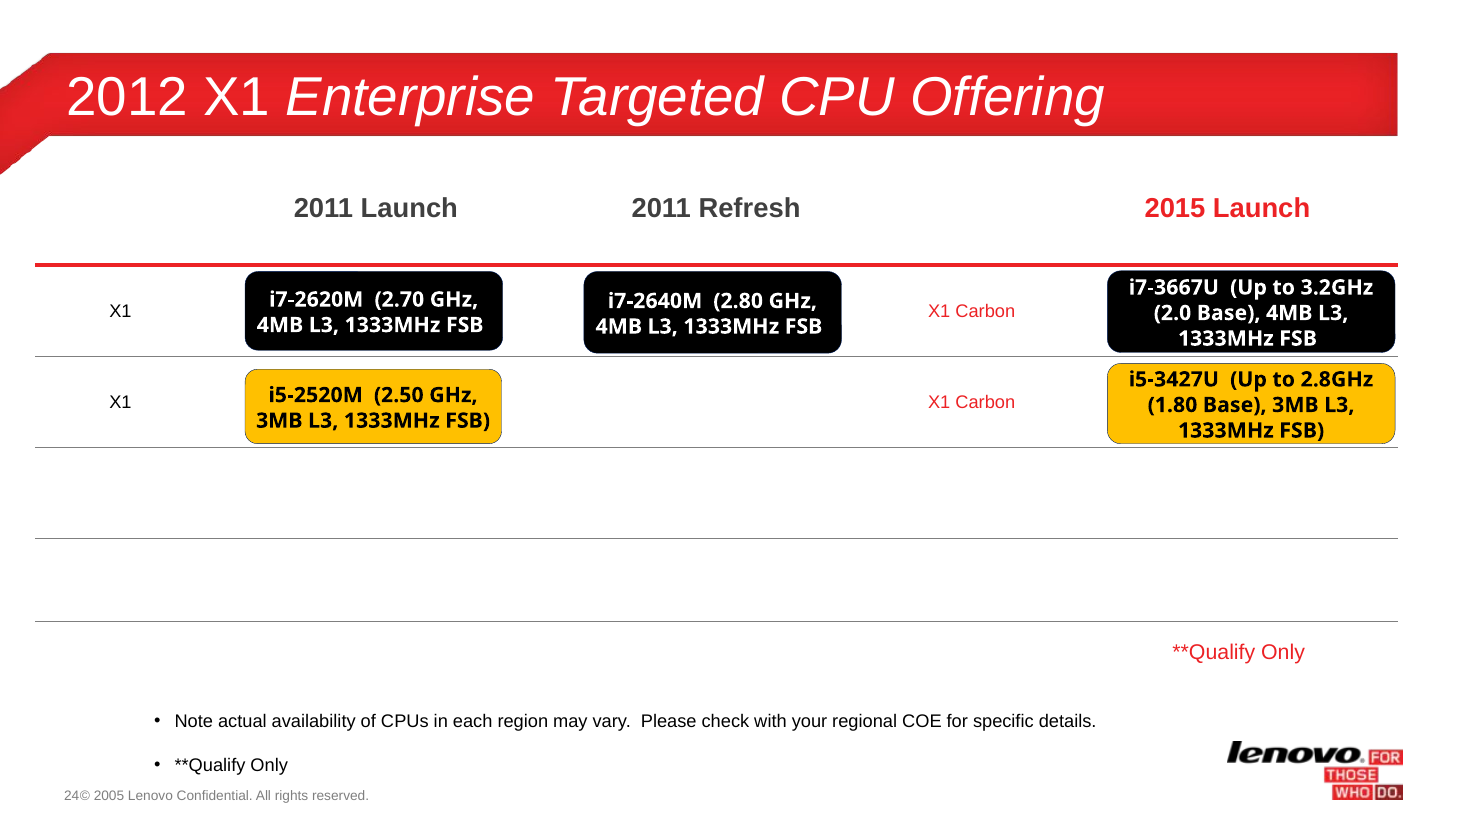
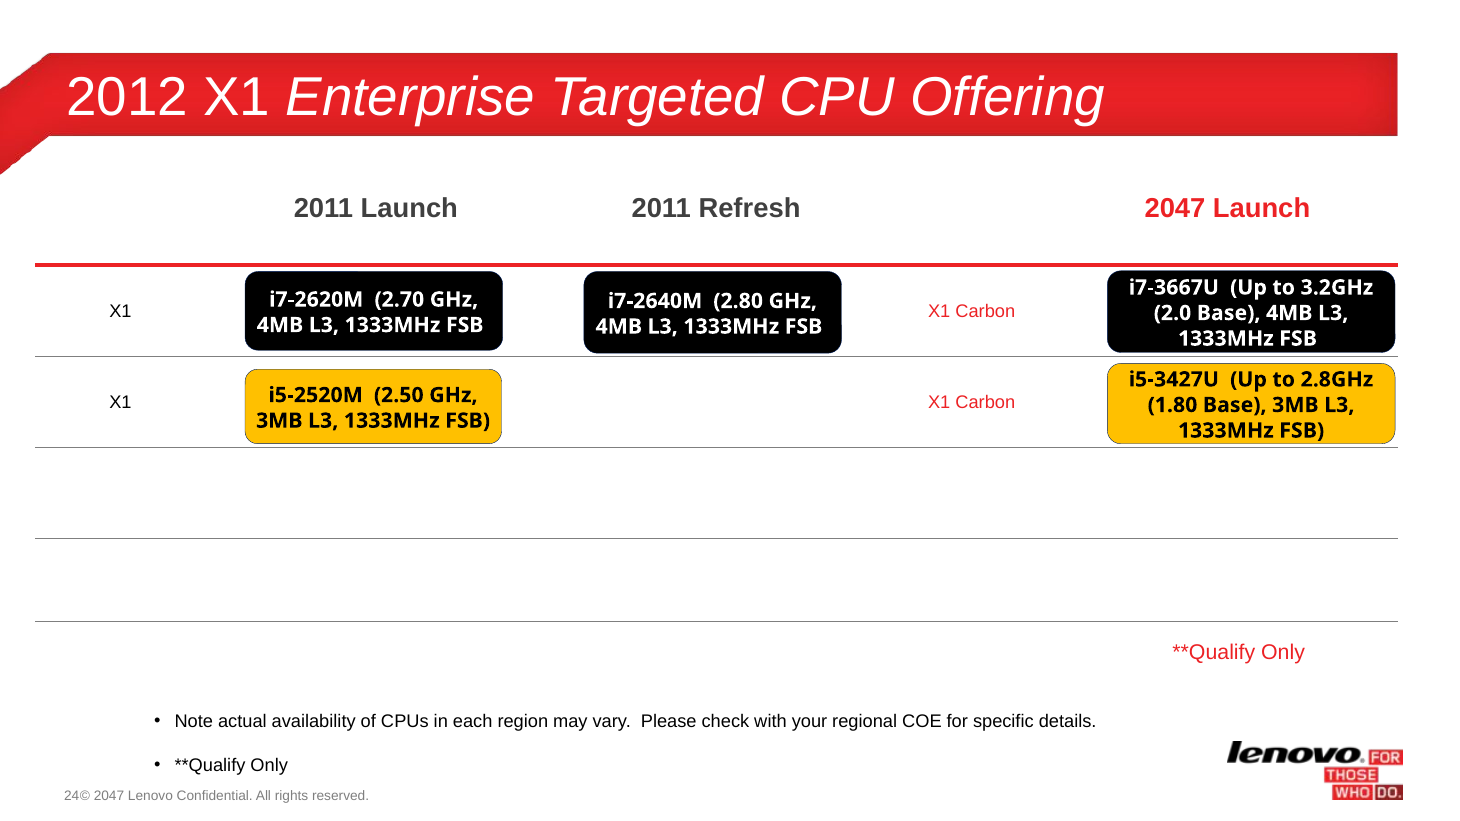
Refresh 2015: 2015 -> 2047
2005 at (109, 796): 2005 -> 2047
